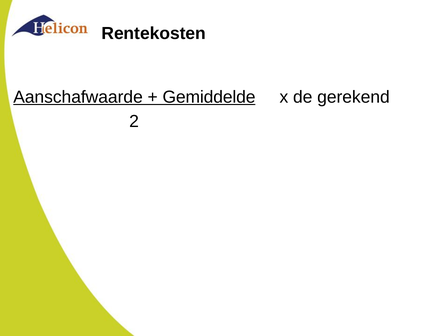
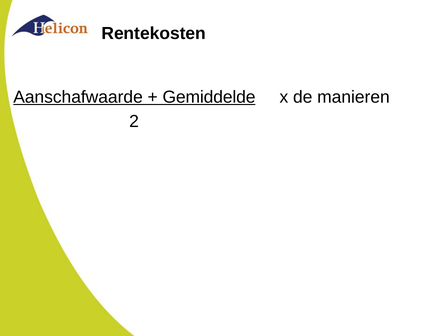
gerekend: gerekend -> manieren
